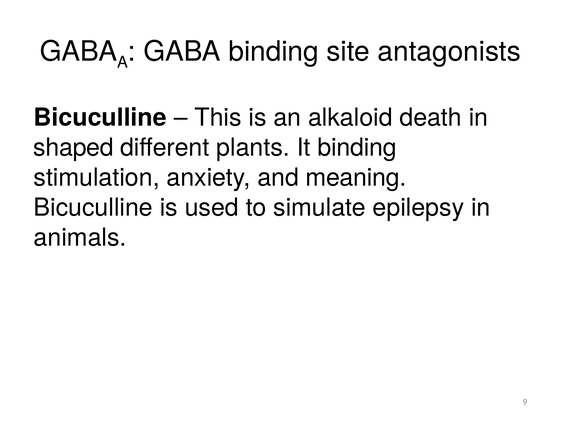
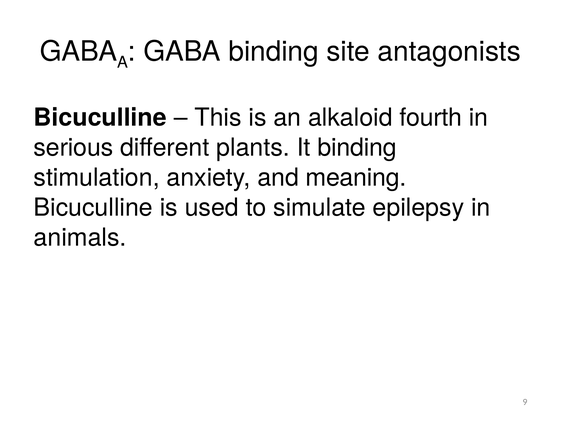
death: death -> fourth
shaped: shaped -> serious
